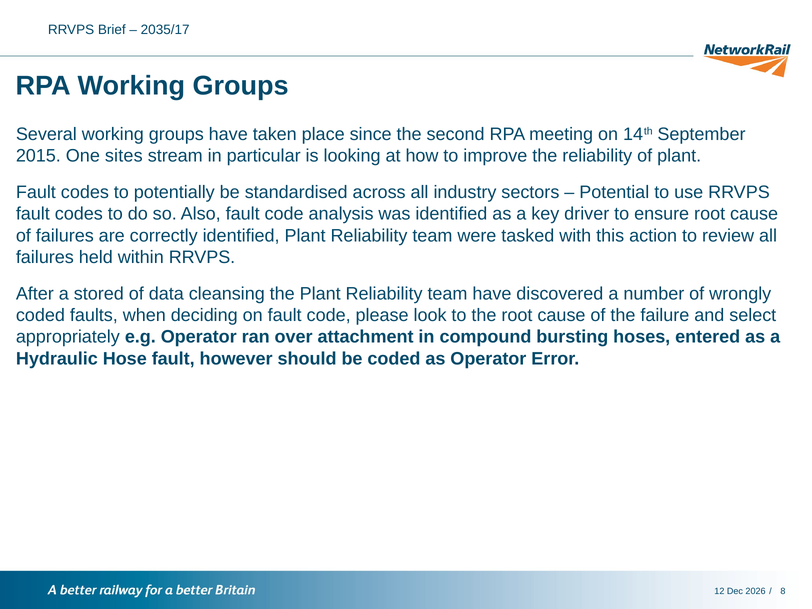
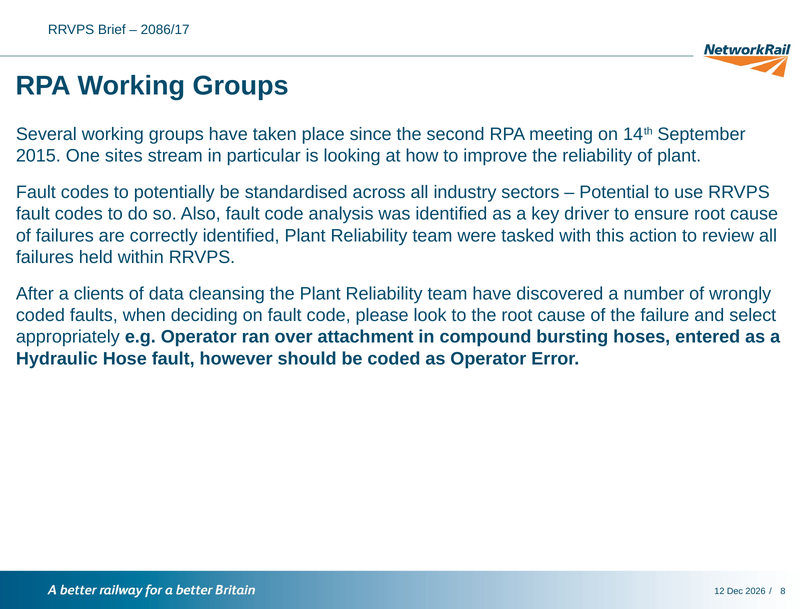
2035/17: 2035/17 -> 2086/17
stored: stored -> clients
